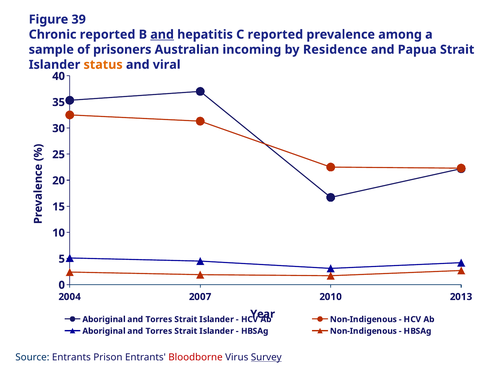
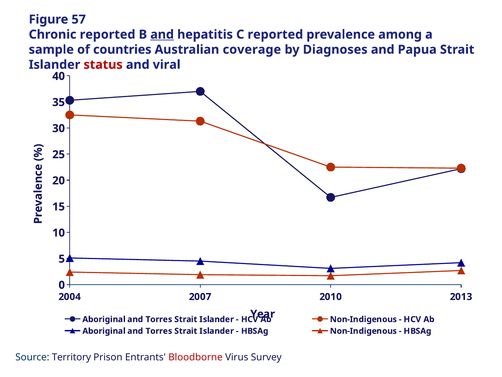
39: 39 -> 57
prisoners: prisoners -> countries
incoming: incoming -> coverage
Residence: Residence -> Diagnoses
status colour: orange -> red
Source Entrants: Entrants -> Territory
Survey underline: present -> none
